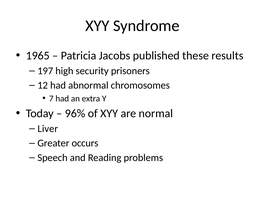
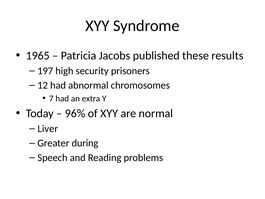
occurs: occurs -> during
